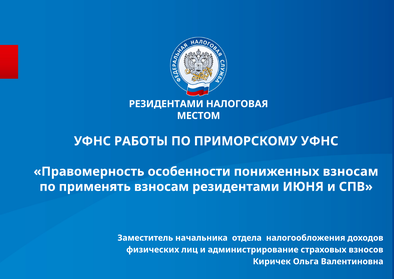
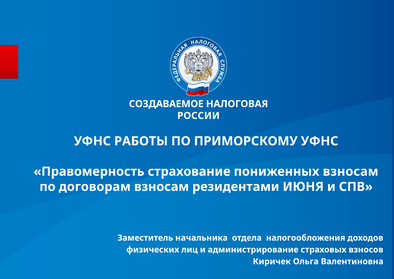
РЕЗИДЕНТАМИ at (166, 104): РЕЗИДЕНТАМИ -> СОЗДАВАЕМОЕ
МЕСТОМ: МЕСТОМ -> РОССИИ
особенности: особенности -> страхование
применять: применять -> договорам
